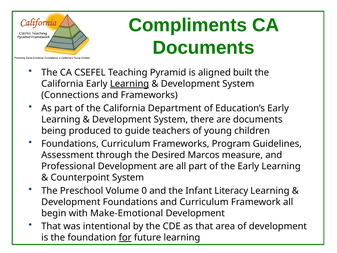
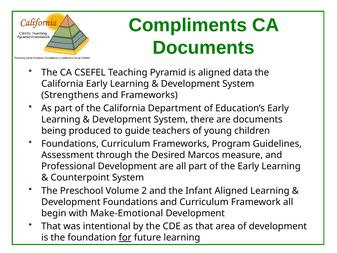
built: built -> data
Learning at (130, 84) underline: present -> none
Connections: Connections -> Strengthens
0: 0 -> 2
Infant Literacy: Literacy -> Aligned
